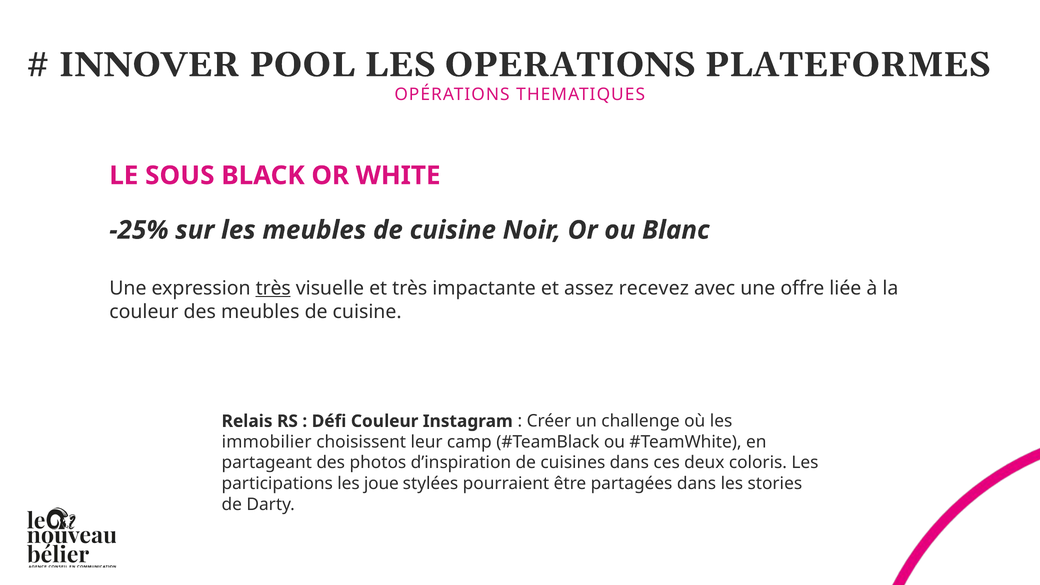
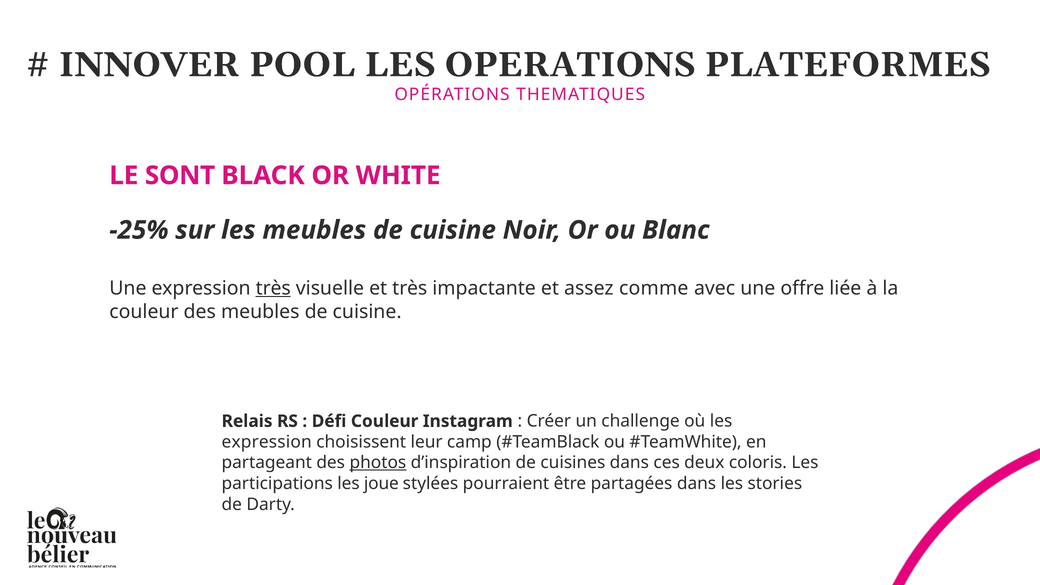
SOUS: SOUS -> SONT
recevez: recevez -> comme
immobilier at (267, 442): immobilier -> expression
photos underline: none -> present
